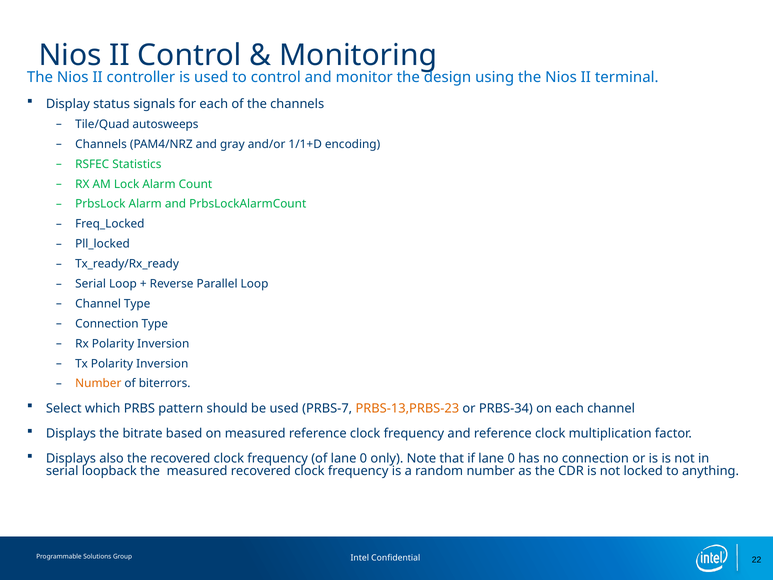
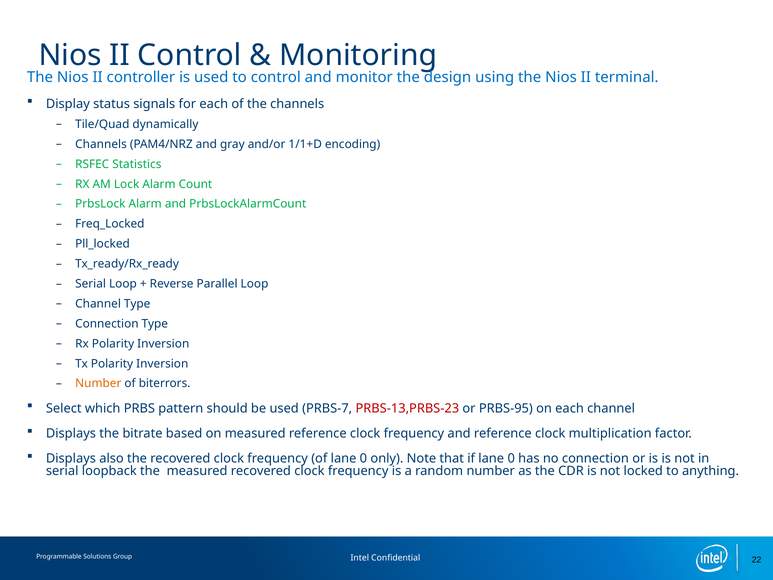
autosweeps: autosweeps -> dynamically
PRBS-13,PRBS-23 colour: orange -> red
PRBS-34: PRBS-34 -> PRBS-95
